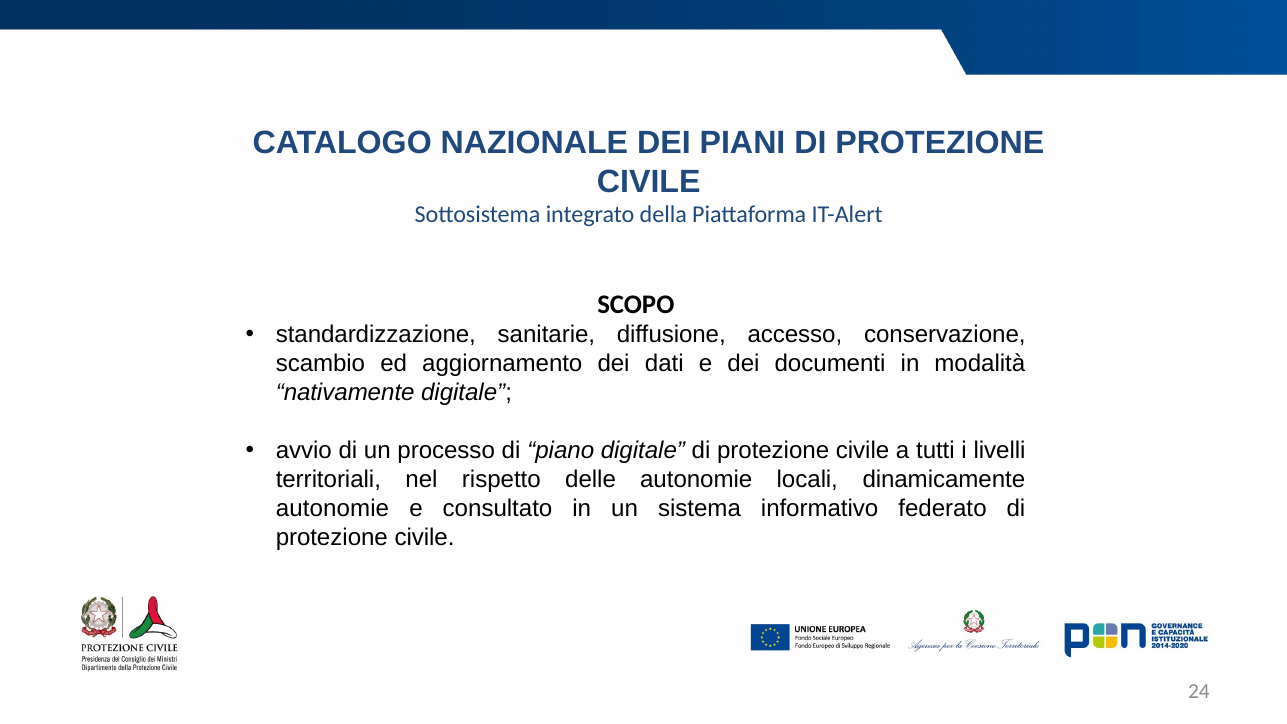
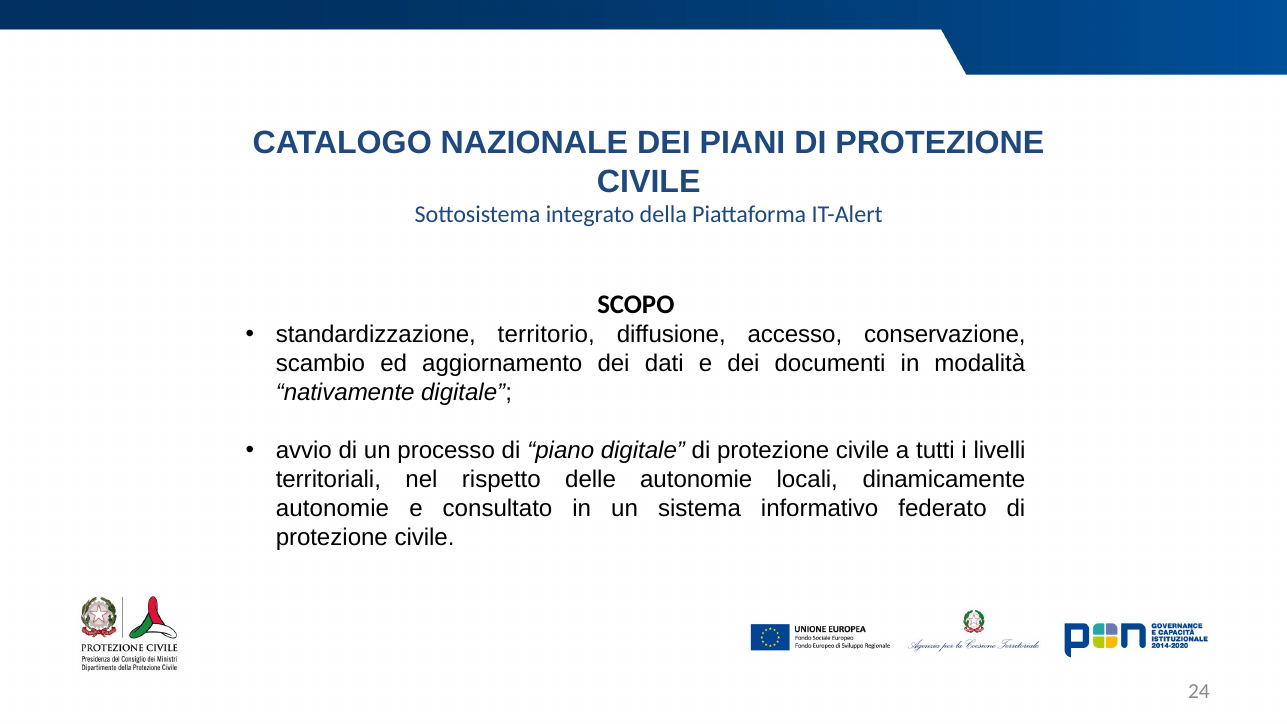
sanitarie: sanitarie -> territorio
